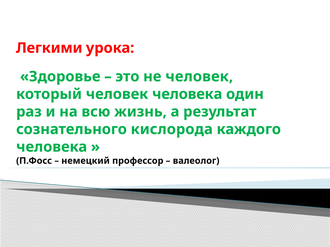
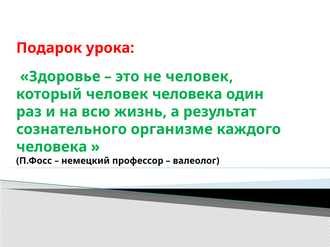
Легкими: Легкими -> Подарок
кислорода: кислорода -> организме
